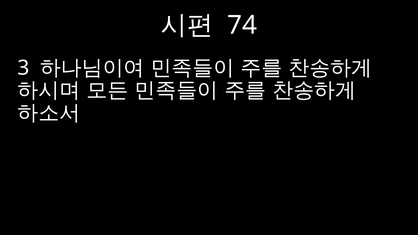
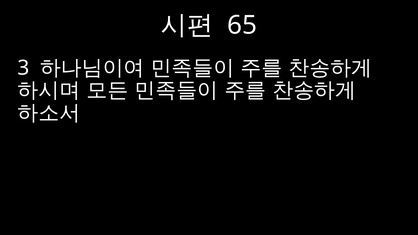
74: 74 -> 65
